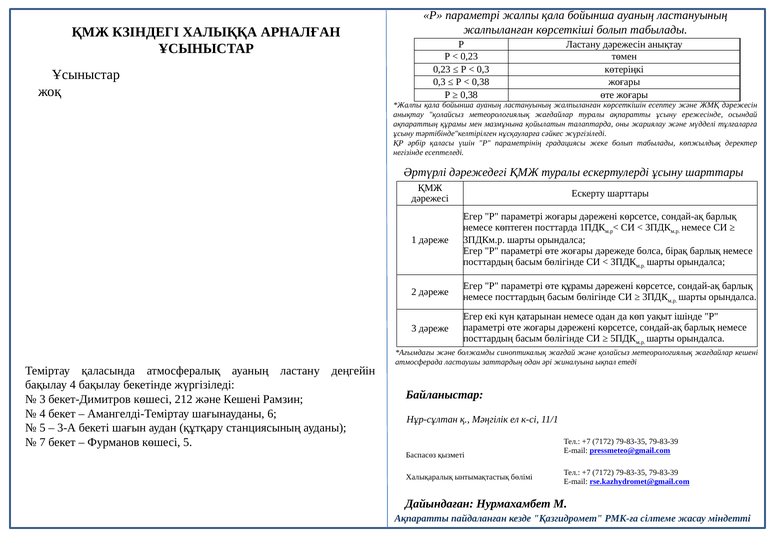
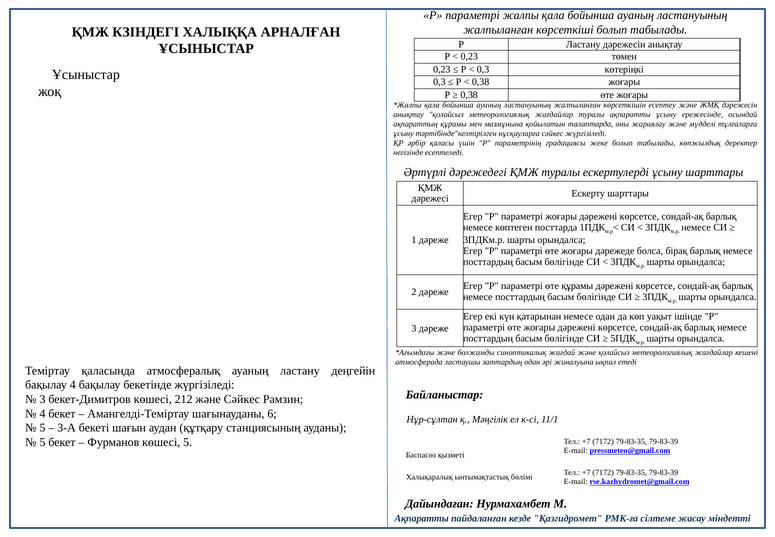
және Кешені: Кешені -> Сәйкес
7 at (42, 442): 7 -> 5
